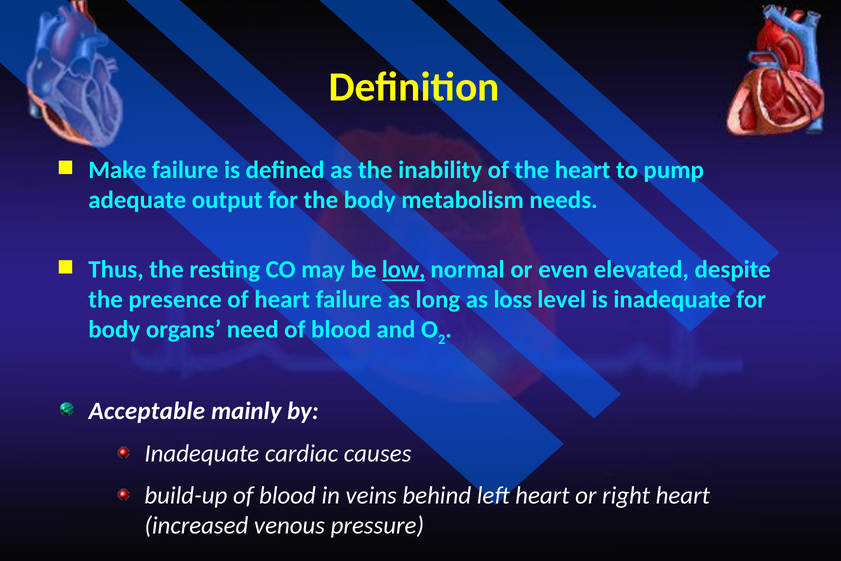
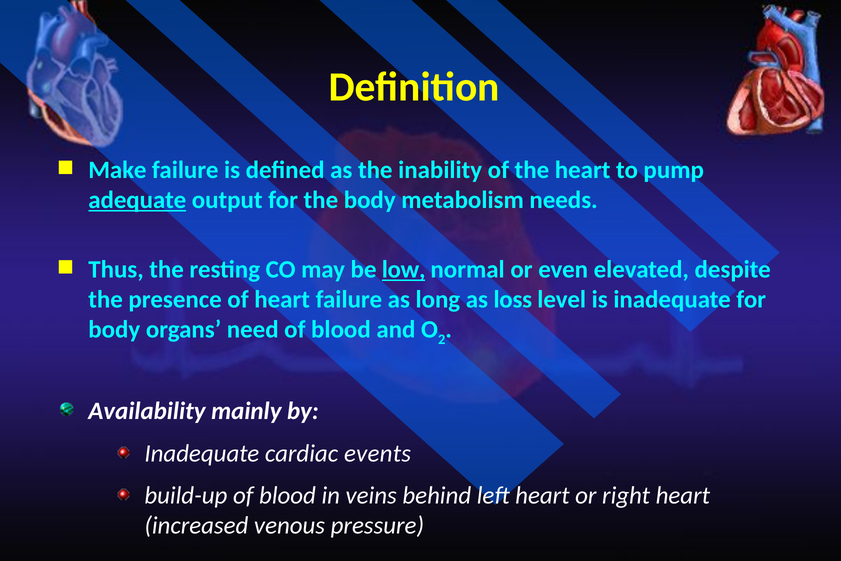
adequate underline: none -> present
Acceptable: Acceptable -> Availability
causes: causes -> events
